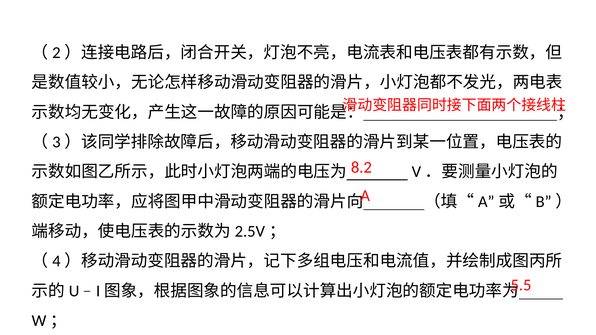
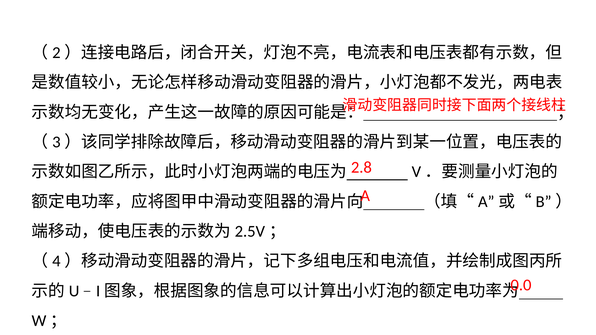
8.2: 8.2 -> 2.8
5.5: 5.5 -> 0.0
